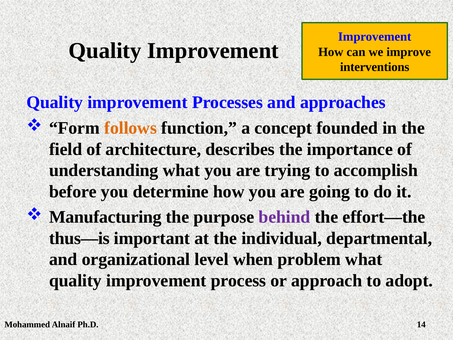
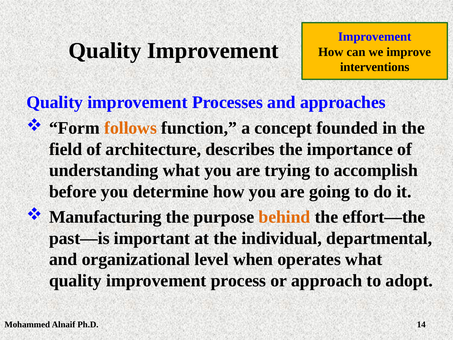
behind colour: purple -> orange
thus—is: thus—is -> past—is
problem: problem -> operates
